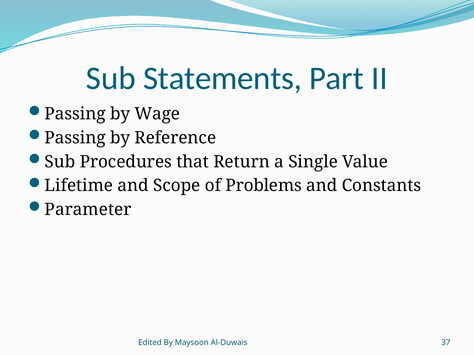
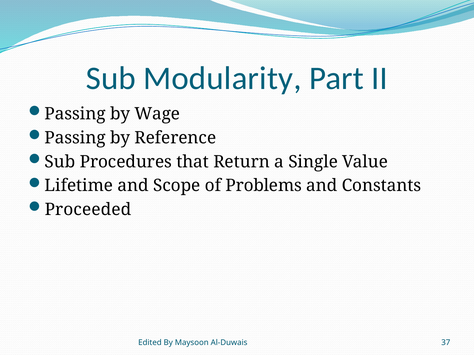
Statements: Statements -> Modularity
Parameter: Parameter -> Proceeded
